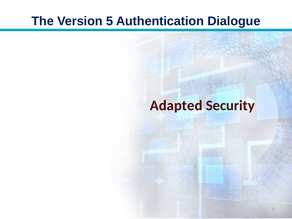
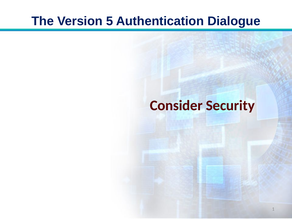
Adapted: Adapted -> Consider
